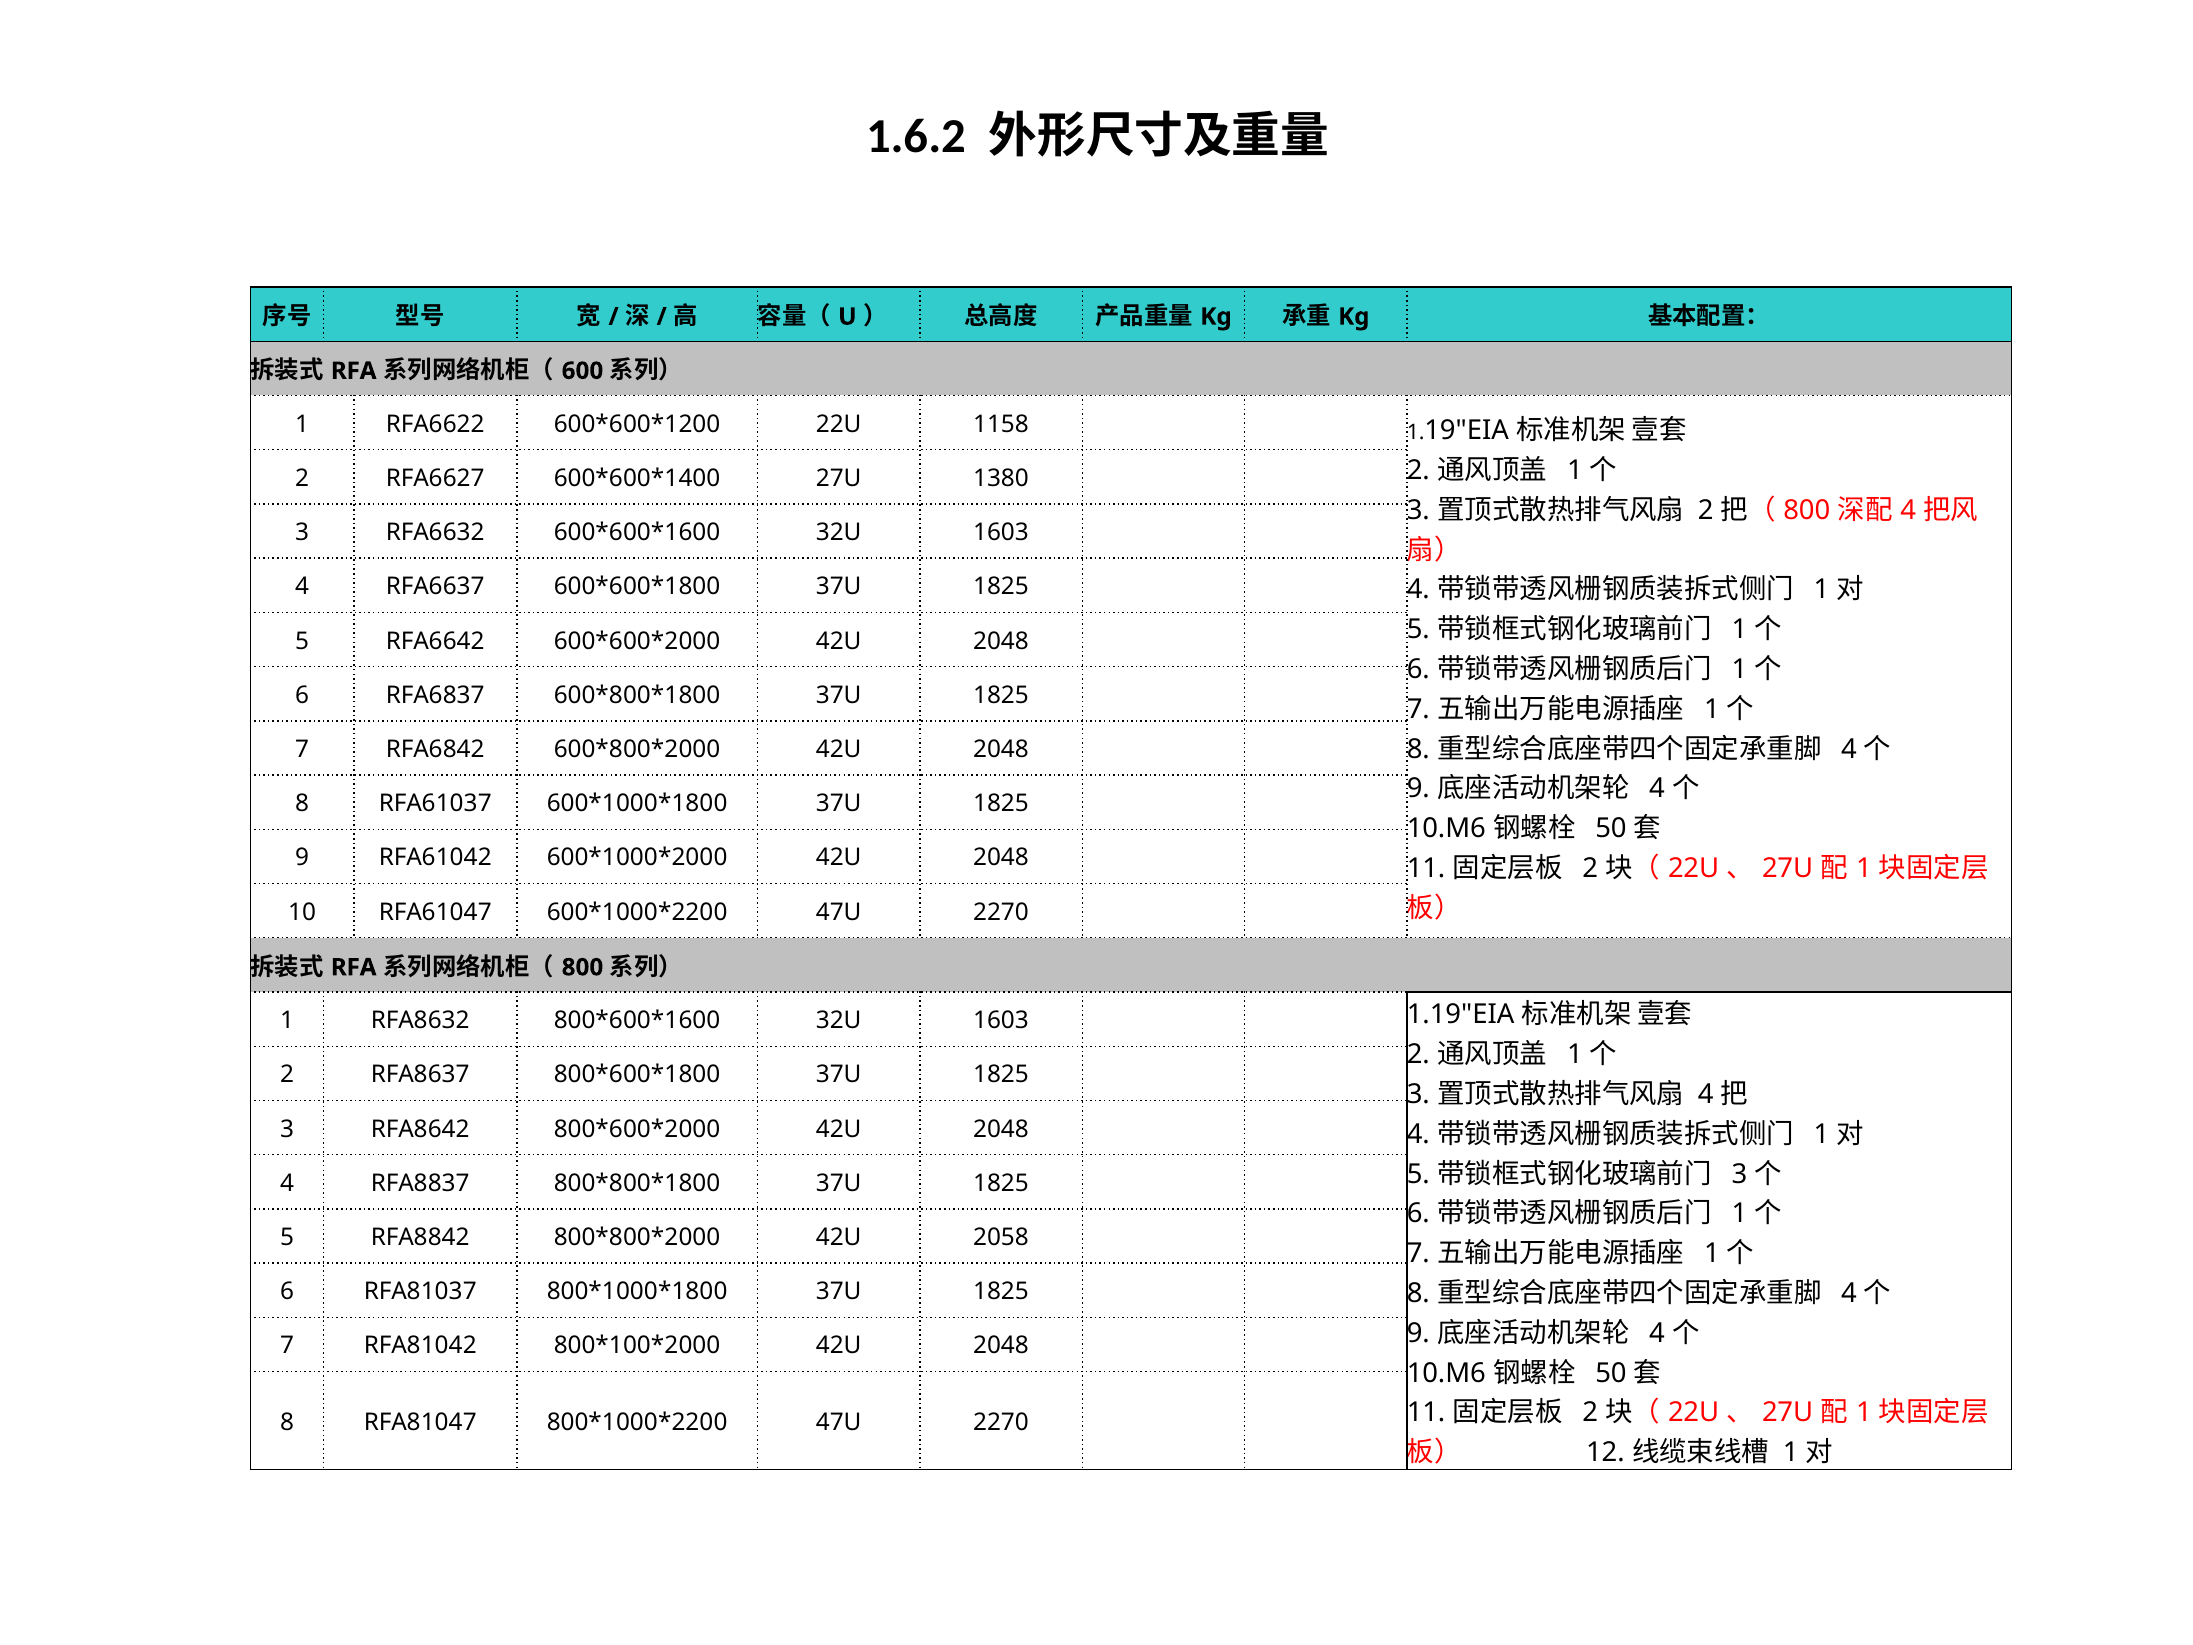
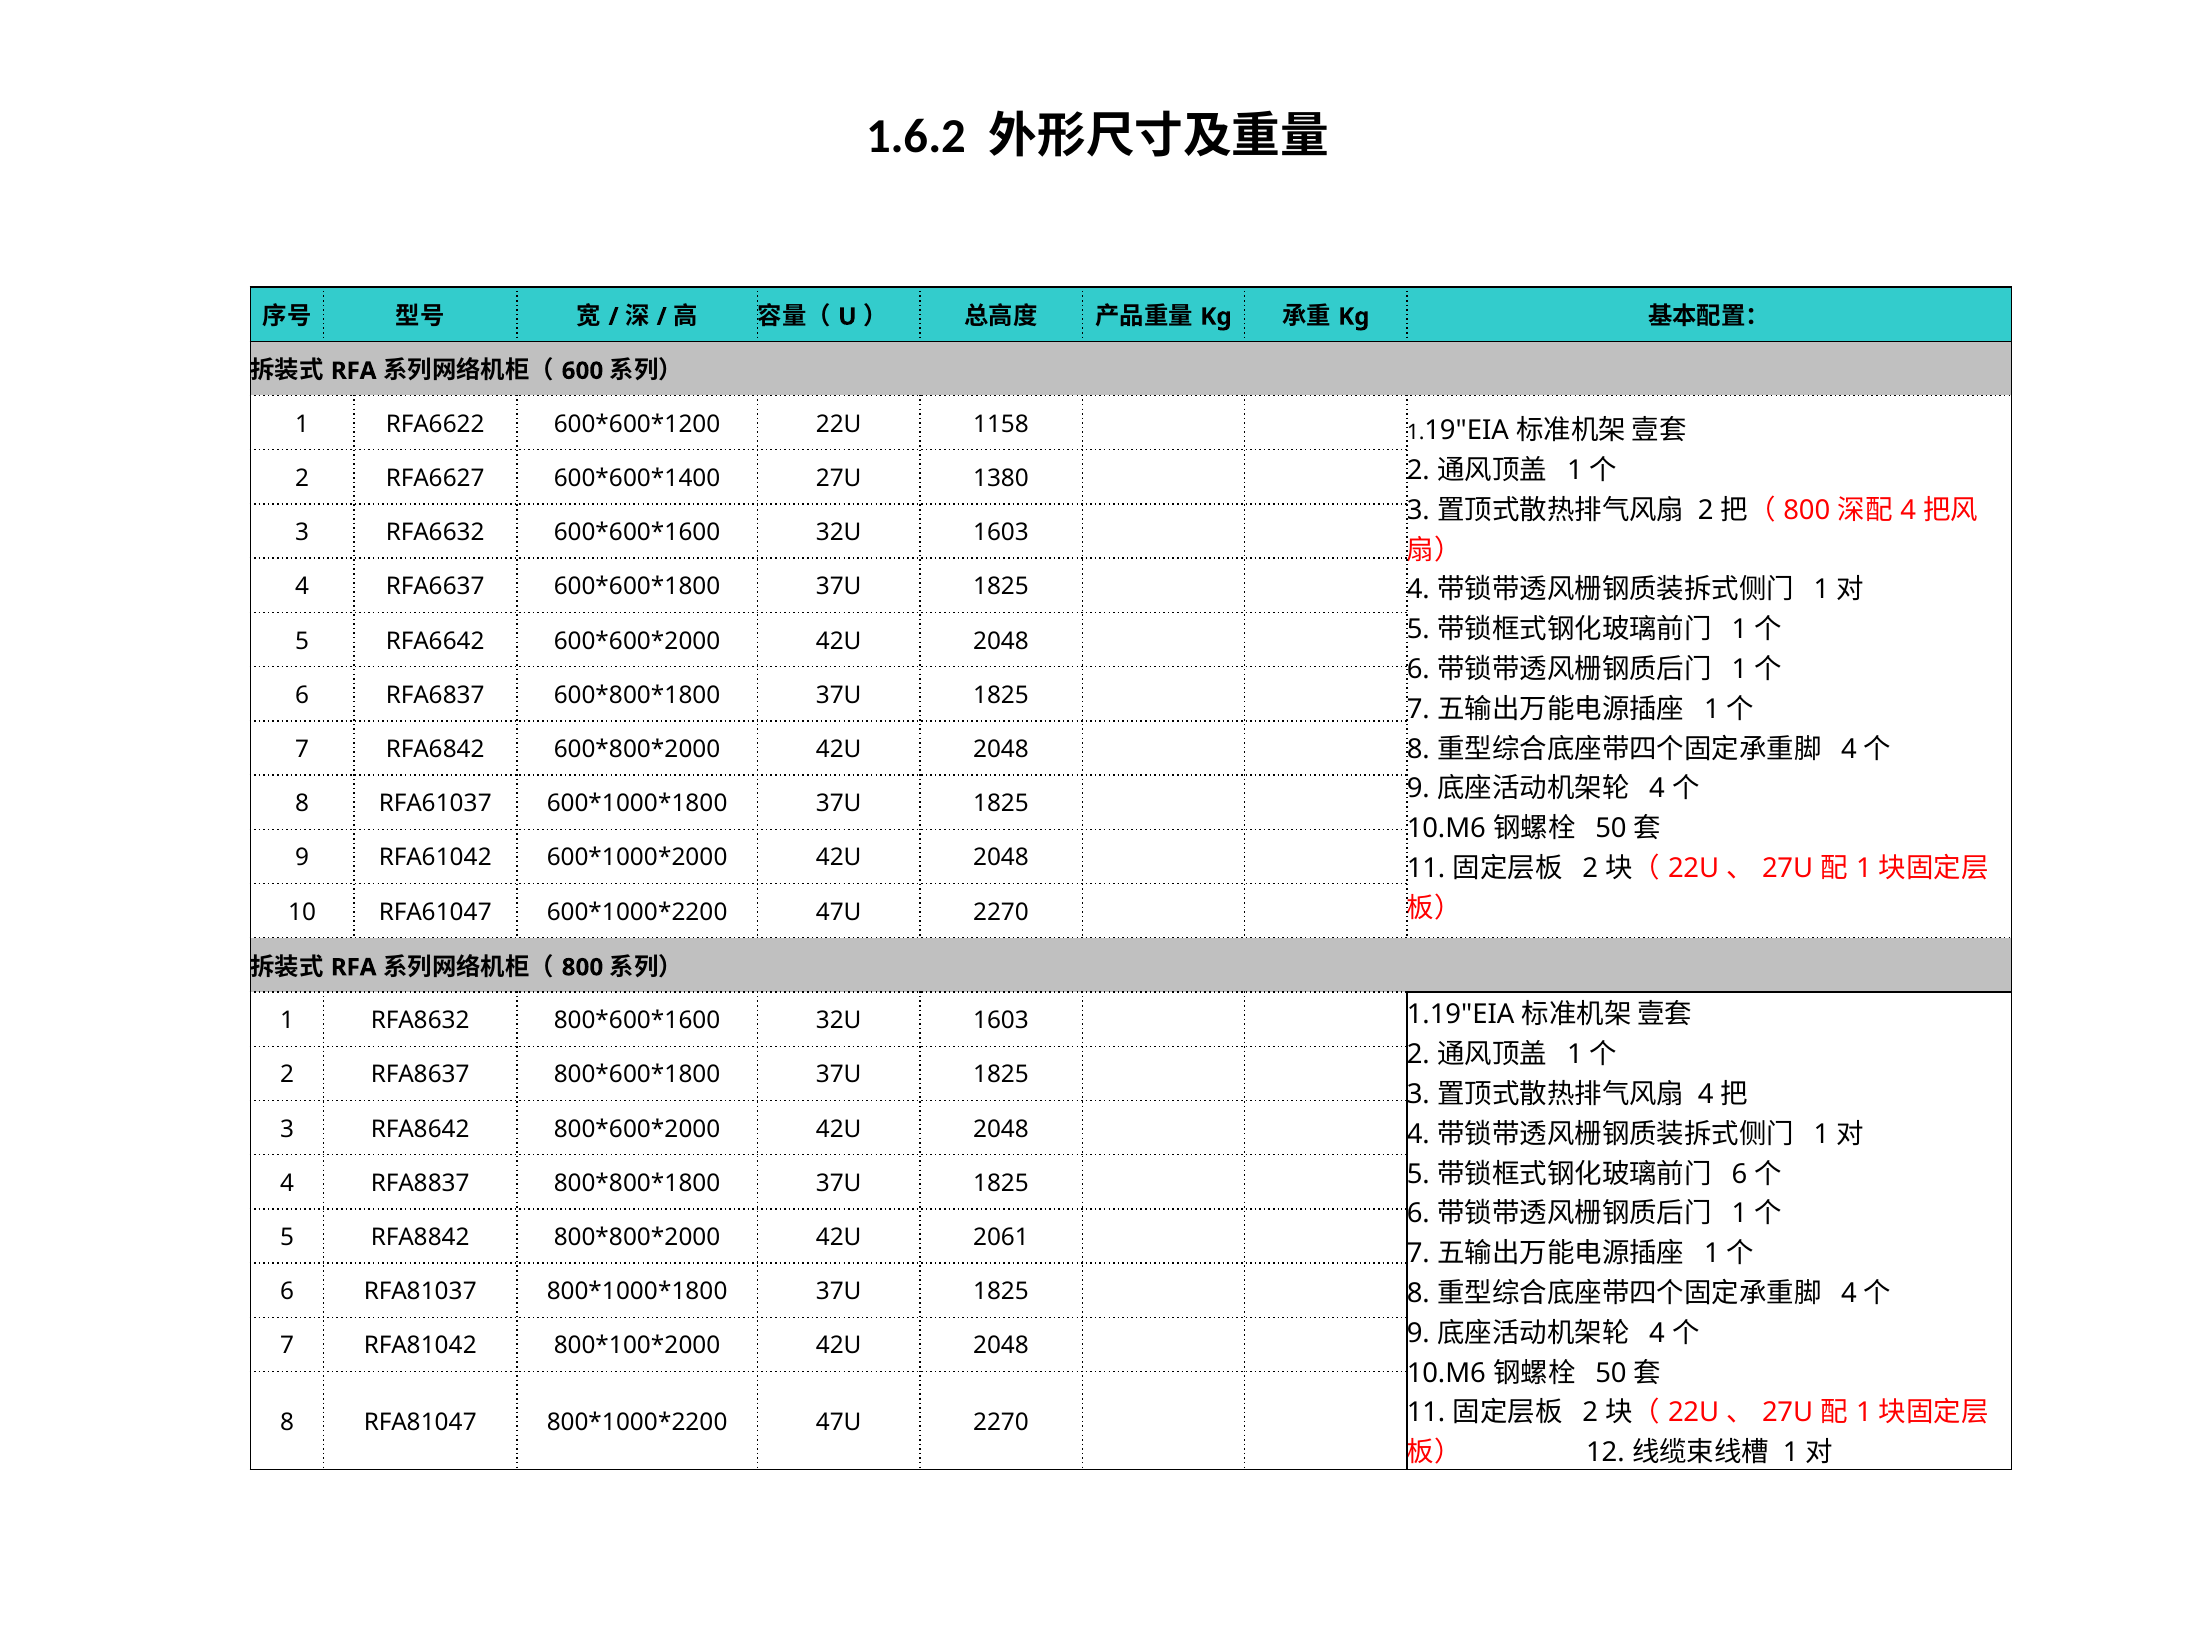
3 at (1739, 1174): 3 -> 6
2058: 2058 -> 2061
